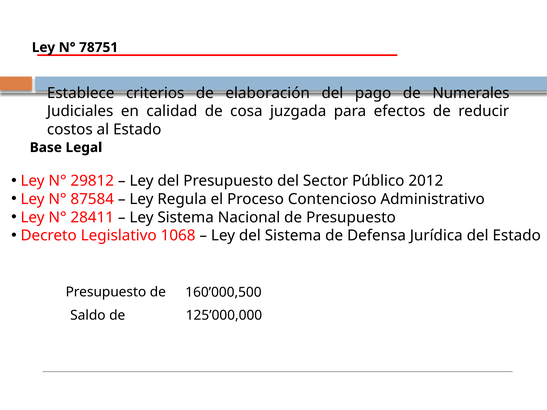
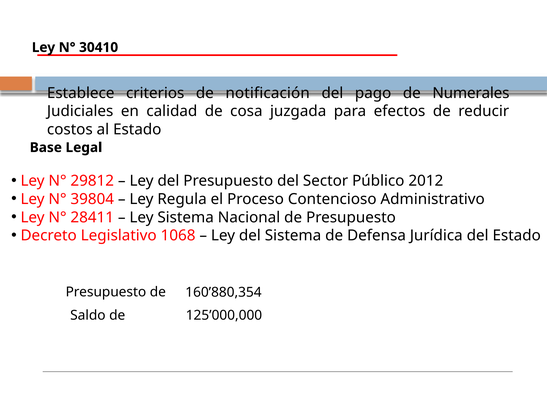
78751: 78751 -> 30410
elaboración: elaboración -> notificación
87584: 87584 -> 39804
160’000,500: 160’000,500 -> 160’880,354
